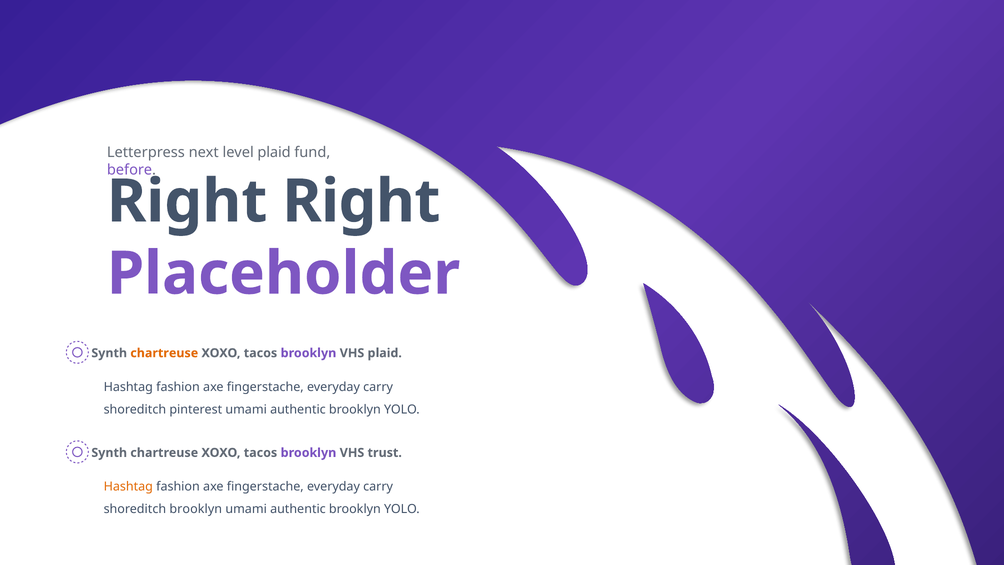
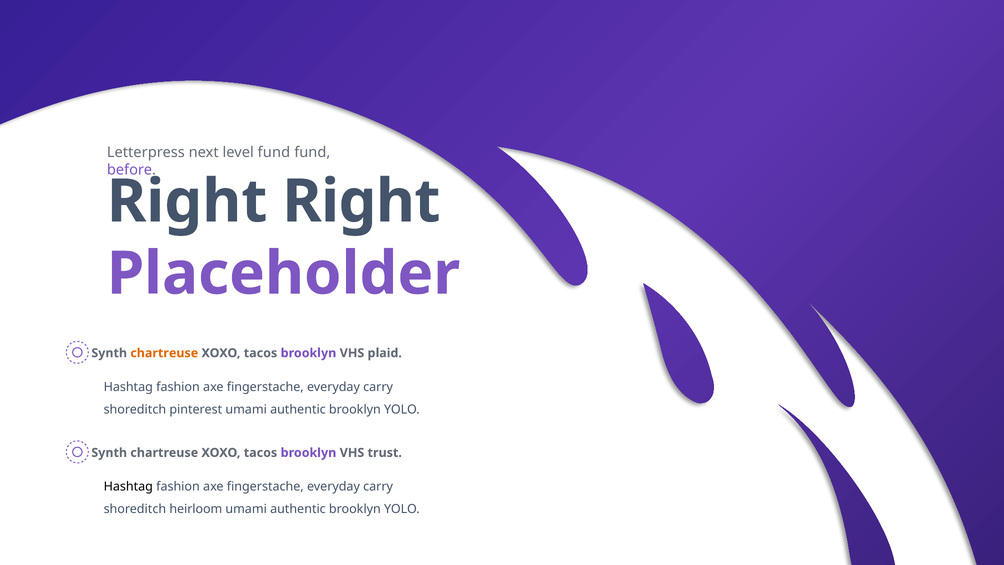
level plaid: plaid -> fund
Hashtag at (128, 486) colour: orange -> black
shoreditch brooklyn: brooklyn -> heirloom
